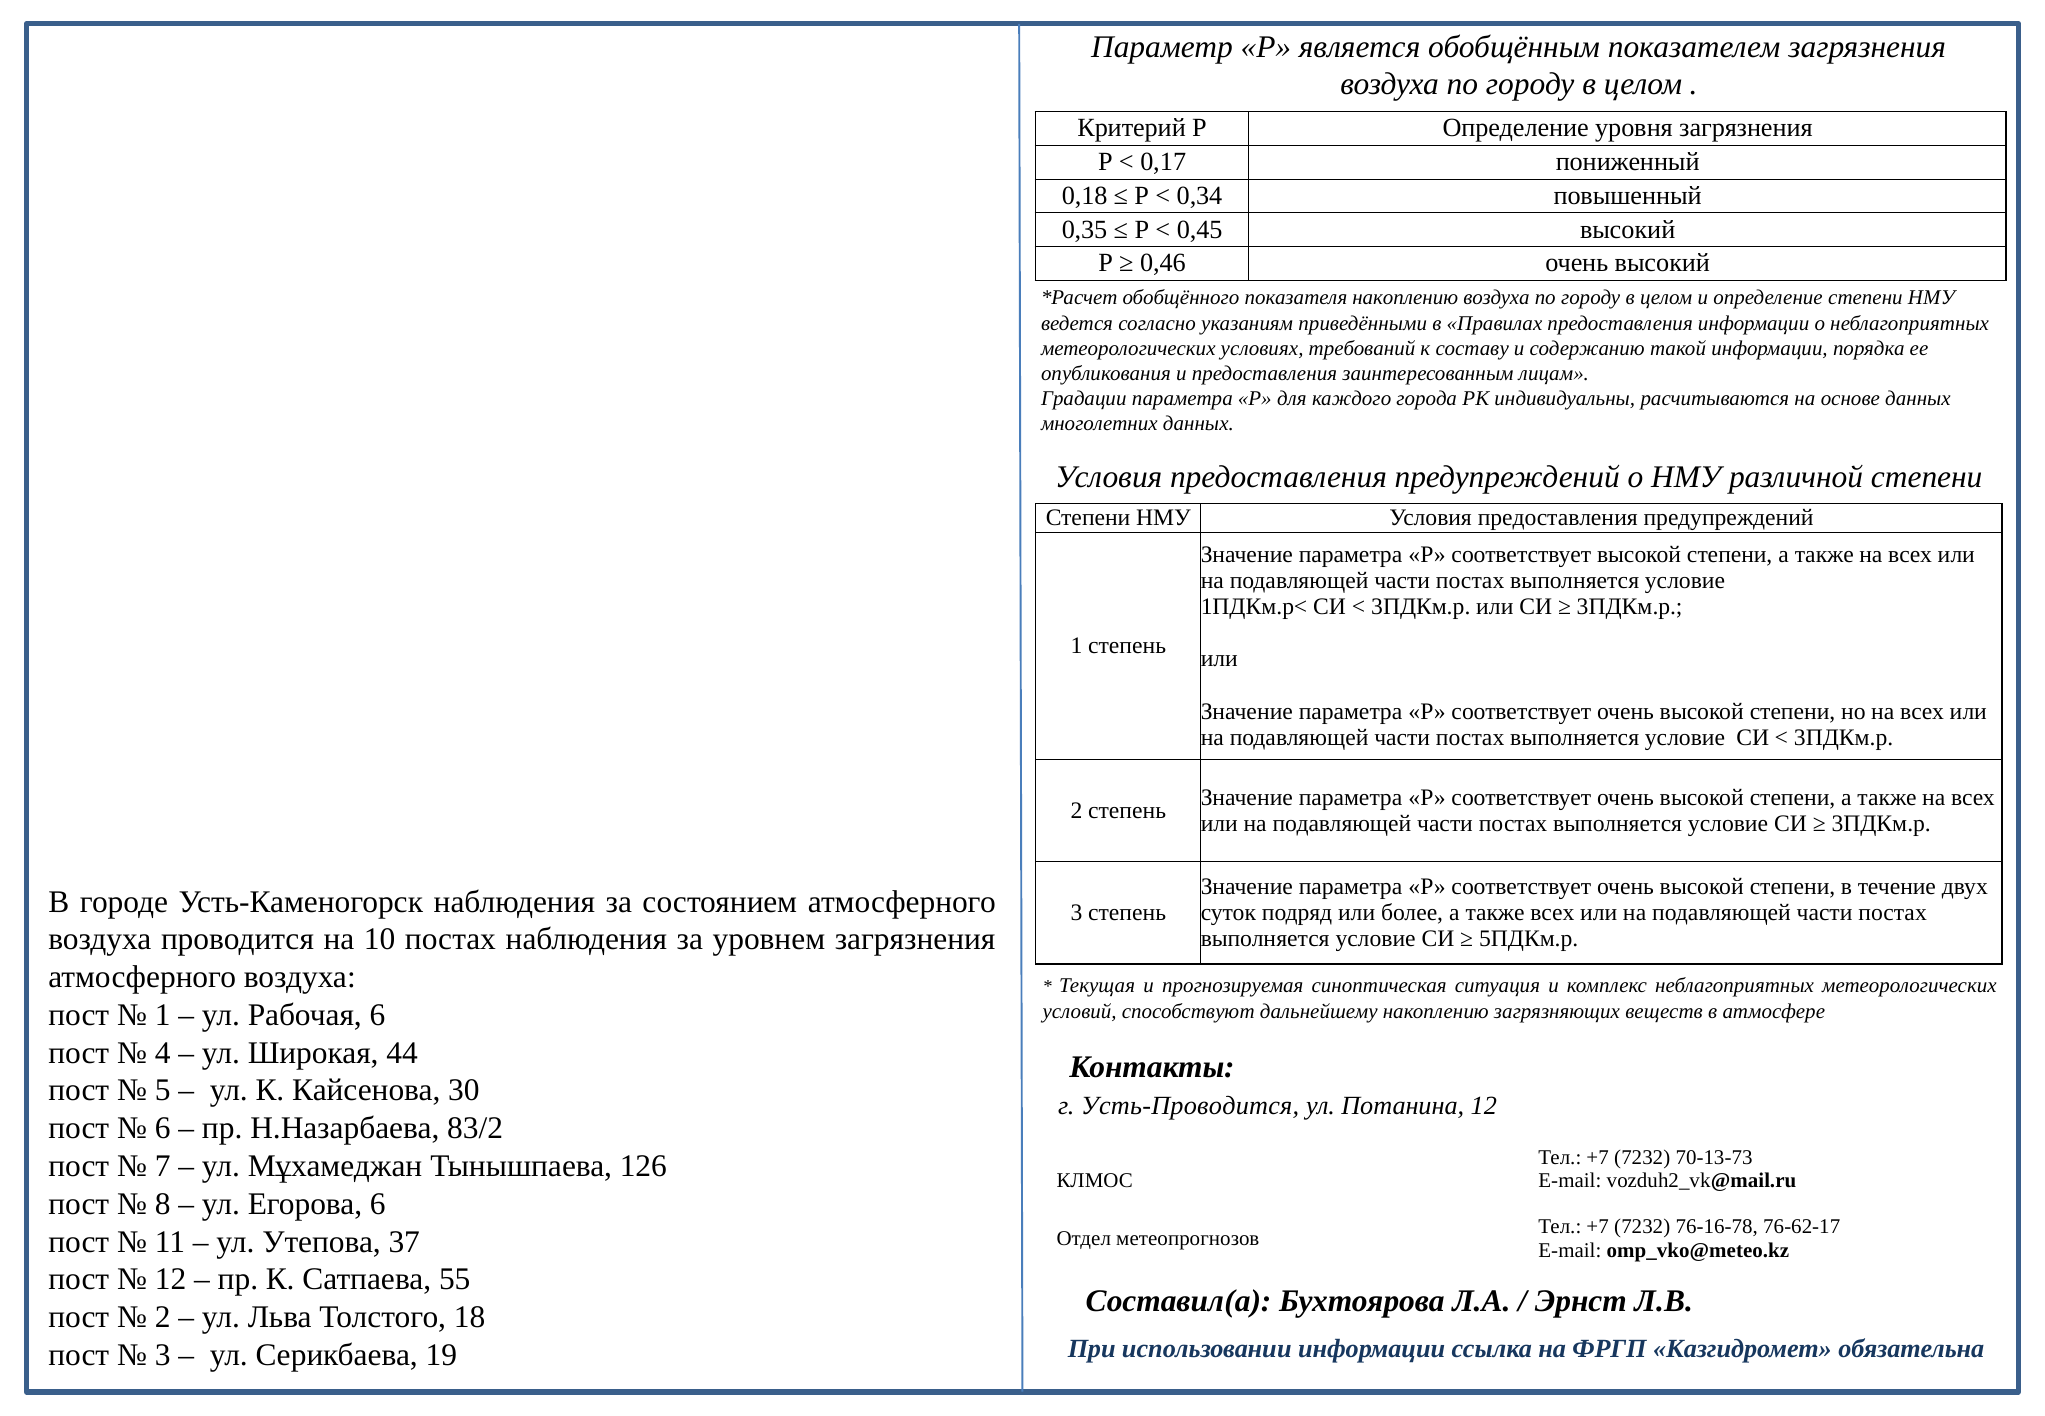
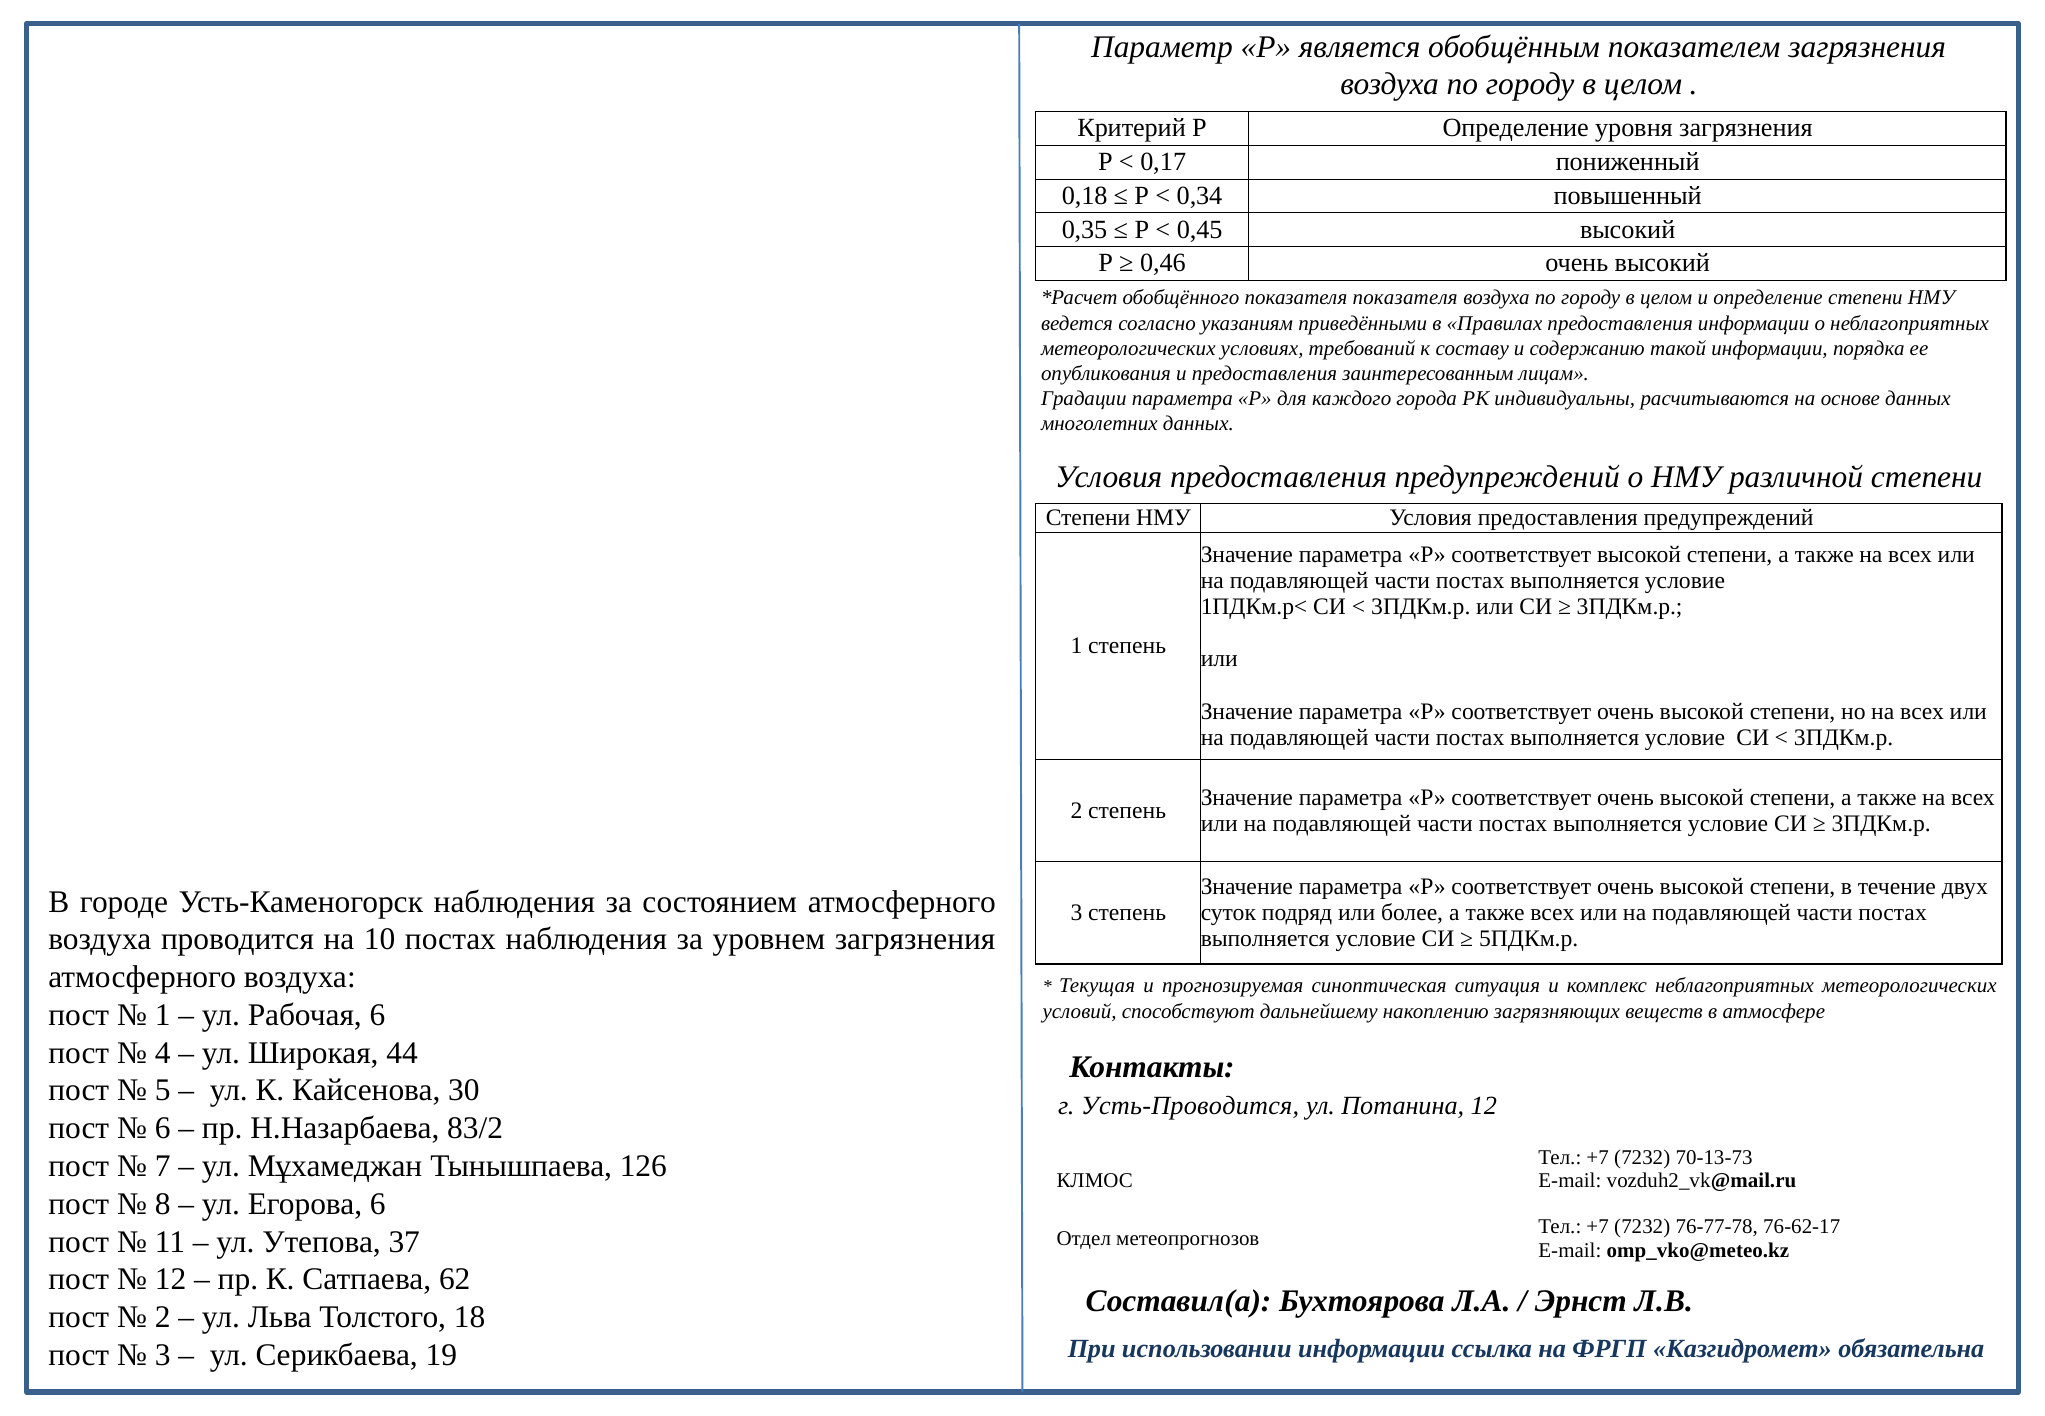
показателя накоплению: накоплению -> показателя
76-16-78: 76-16-78 -> 76-77-78
55: 55 -> 62
